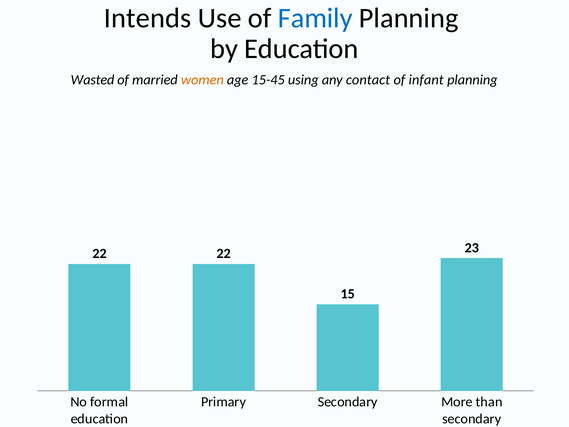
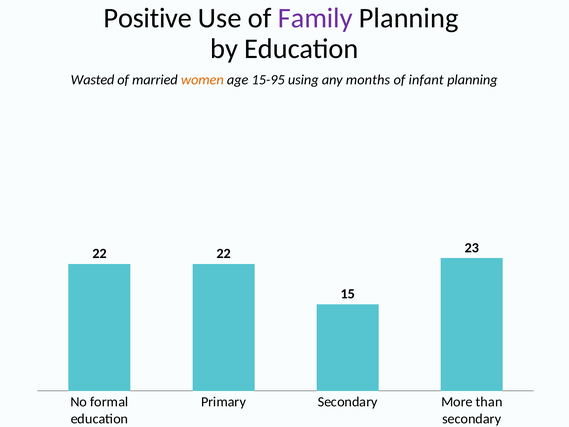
Intends: Intends -> Positive
Family colour: blue -> purple
15-45: 15-45 -> 15-95
contact: contact -> months
